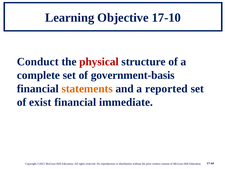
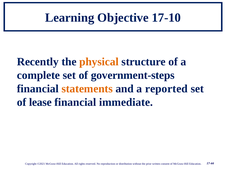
Conduct: Conduct -> Recently
physical colour: red -> orange
government-basis: government-basis -> government-steps
exist: exist -> lease
